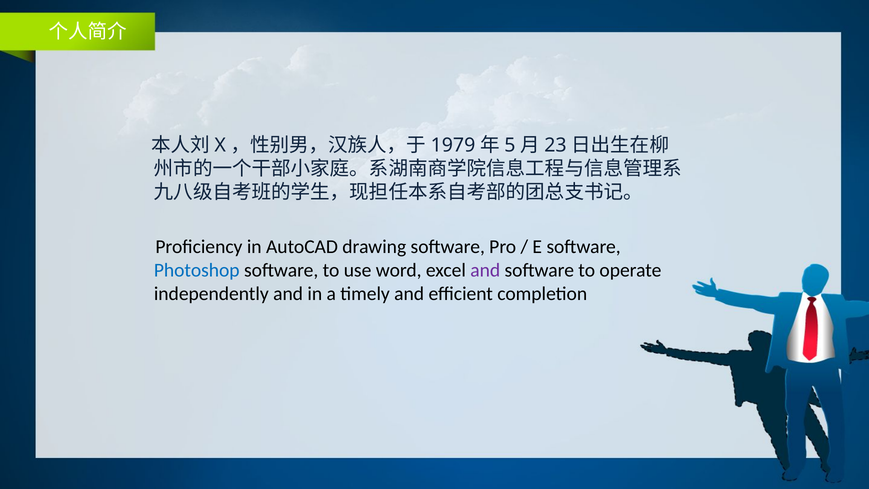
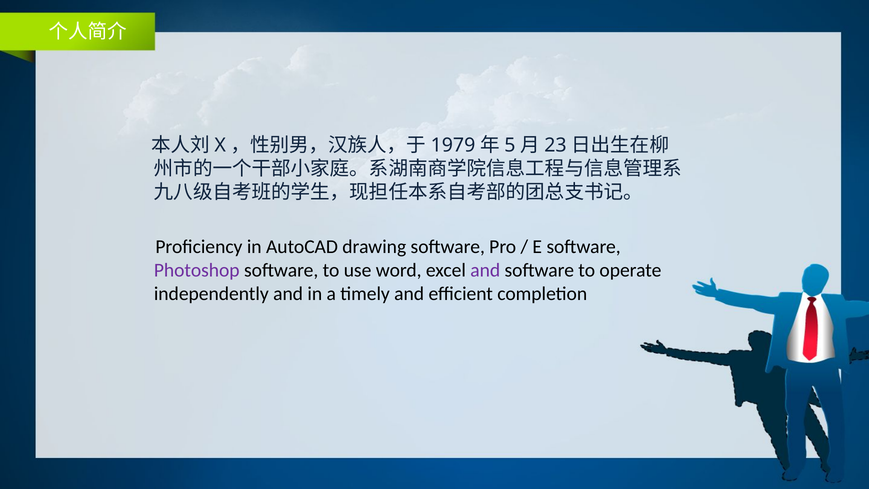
Photoshop colour: blue -> purple
